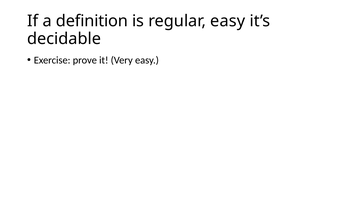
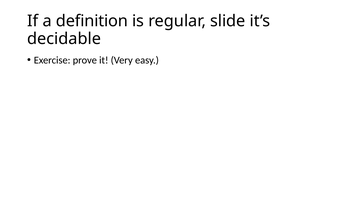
regular easy: easy -> slide
